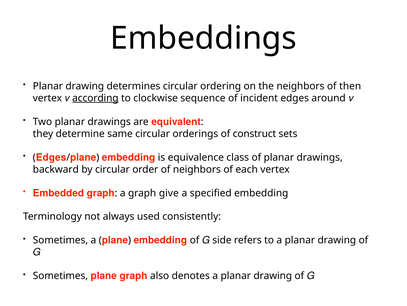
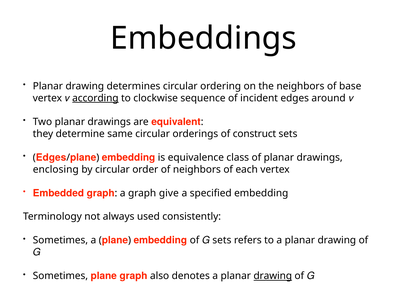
then: then -> base
backward: backward -> enclosing
G side: side -> sets
drawing at (273, 275) underline: none -> present
